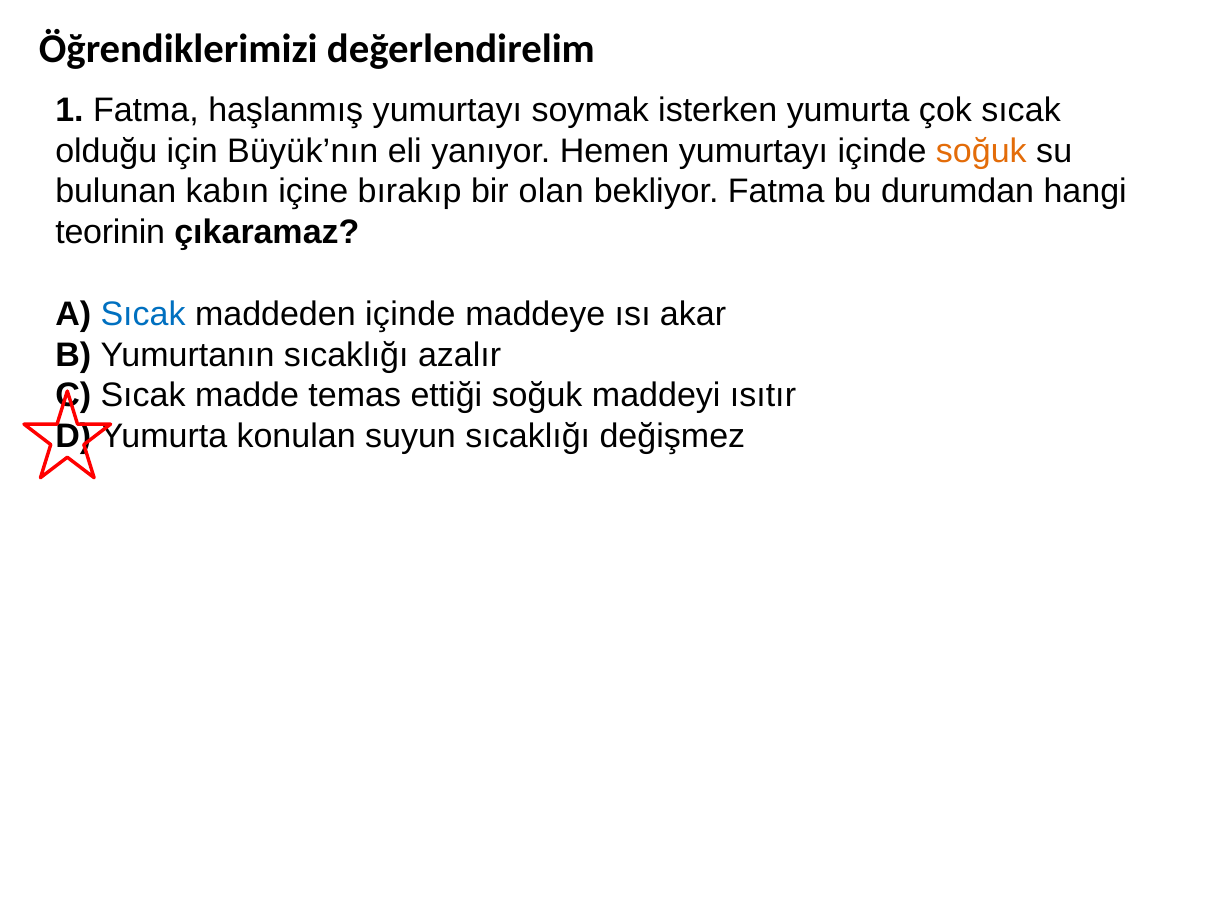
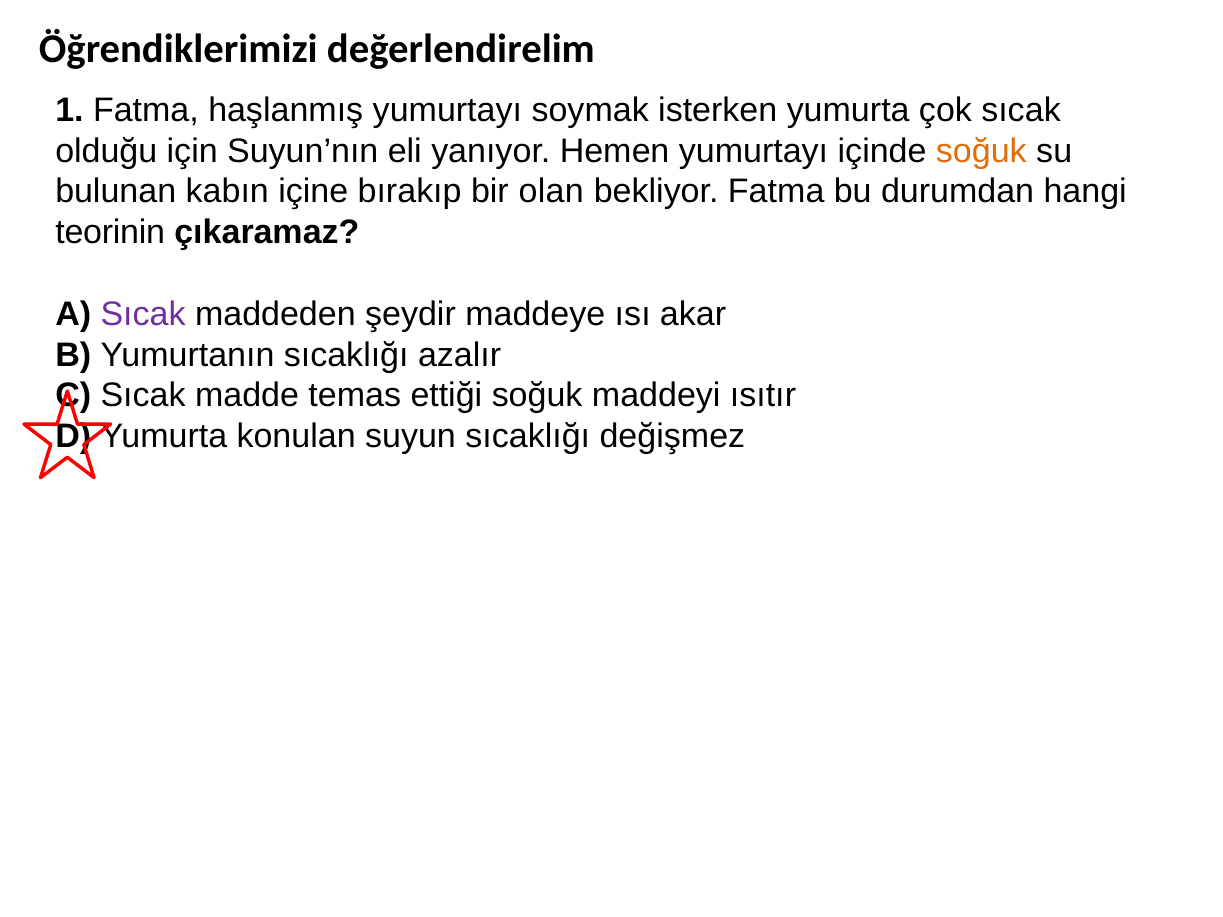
Büyük’nın: Büyük’nın -> Suyun’nın
Sıcak at (143, 314) colour: blue -> purple
maddeden içinde: içinde -> şeydir
